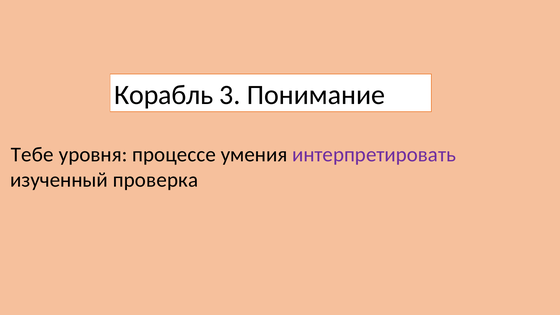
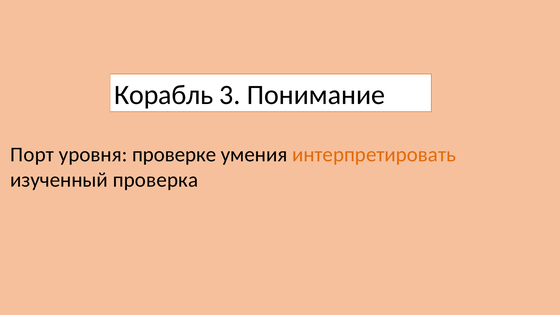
Тебе: Тебе -> Порт
процессе: процессе -> проверке
интерпретировать colour: purple -> orange
